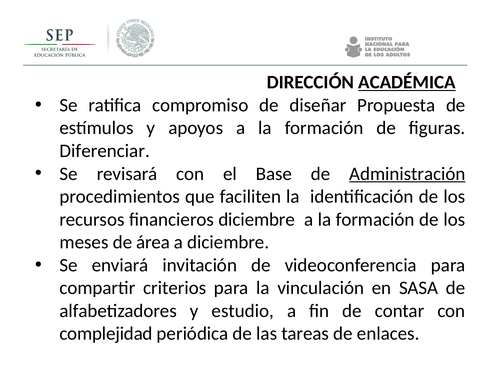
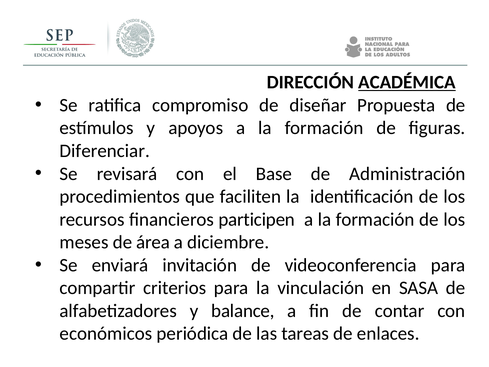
Administración underline: present -> none
financieros diciembre: diciembre -> participen
estudio: estudio -> balance
complejidad: complejidad -> económicos
